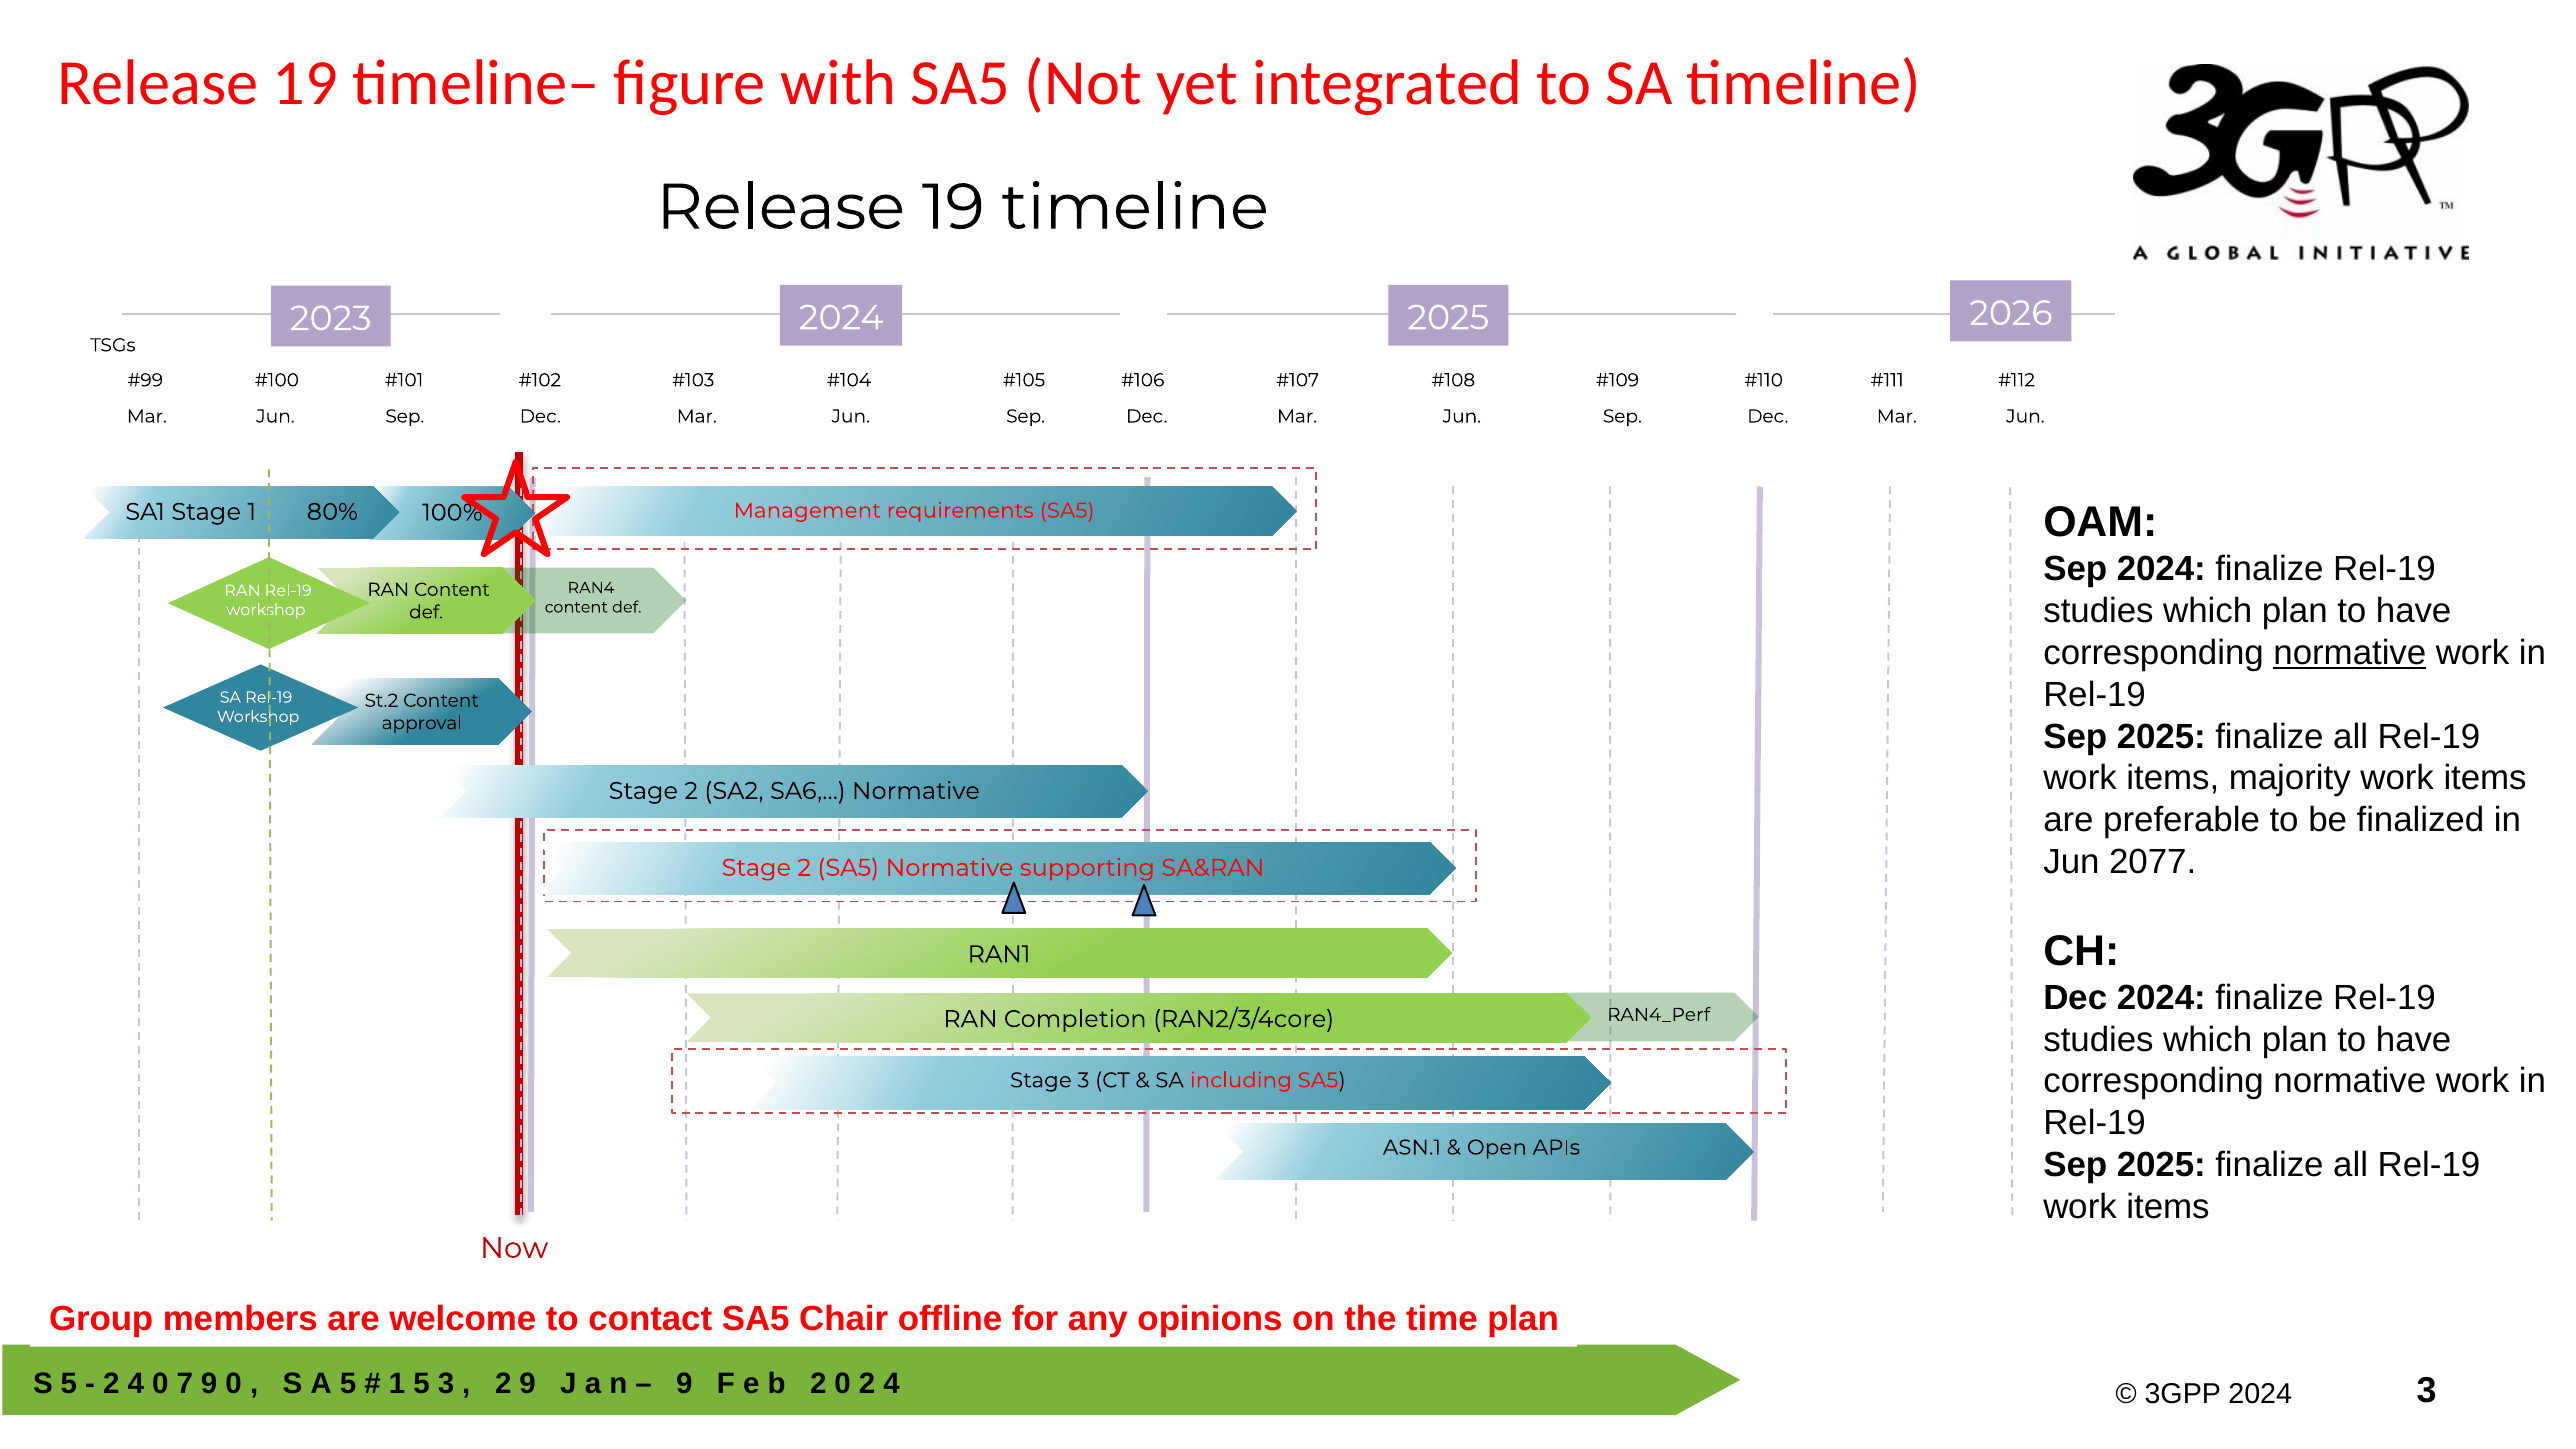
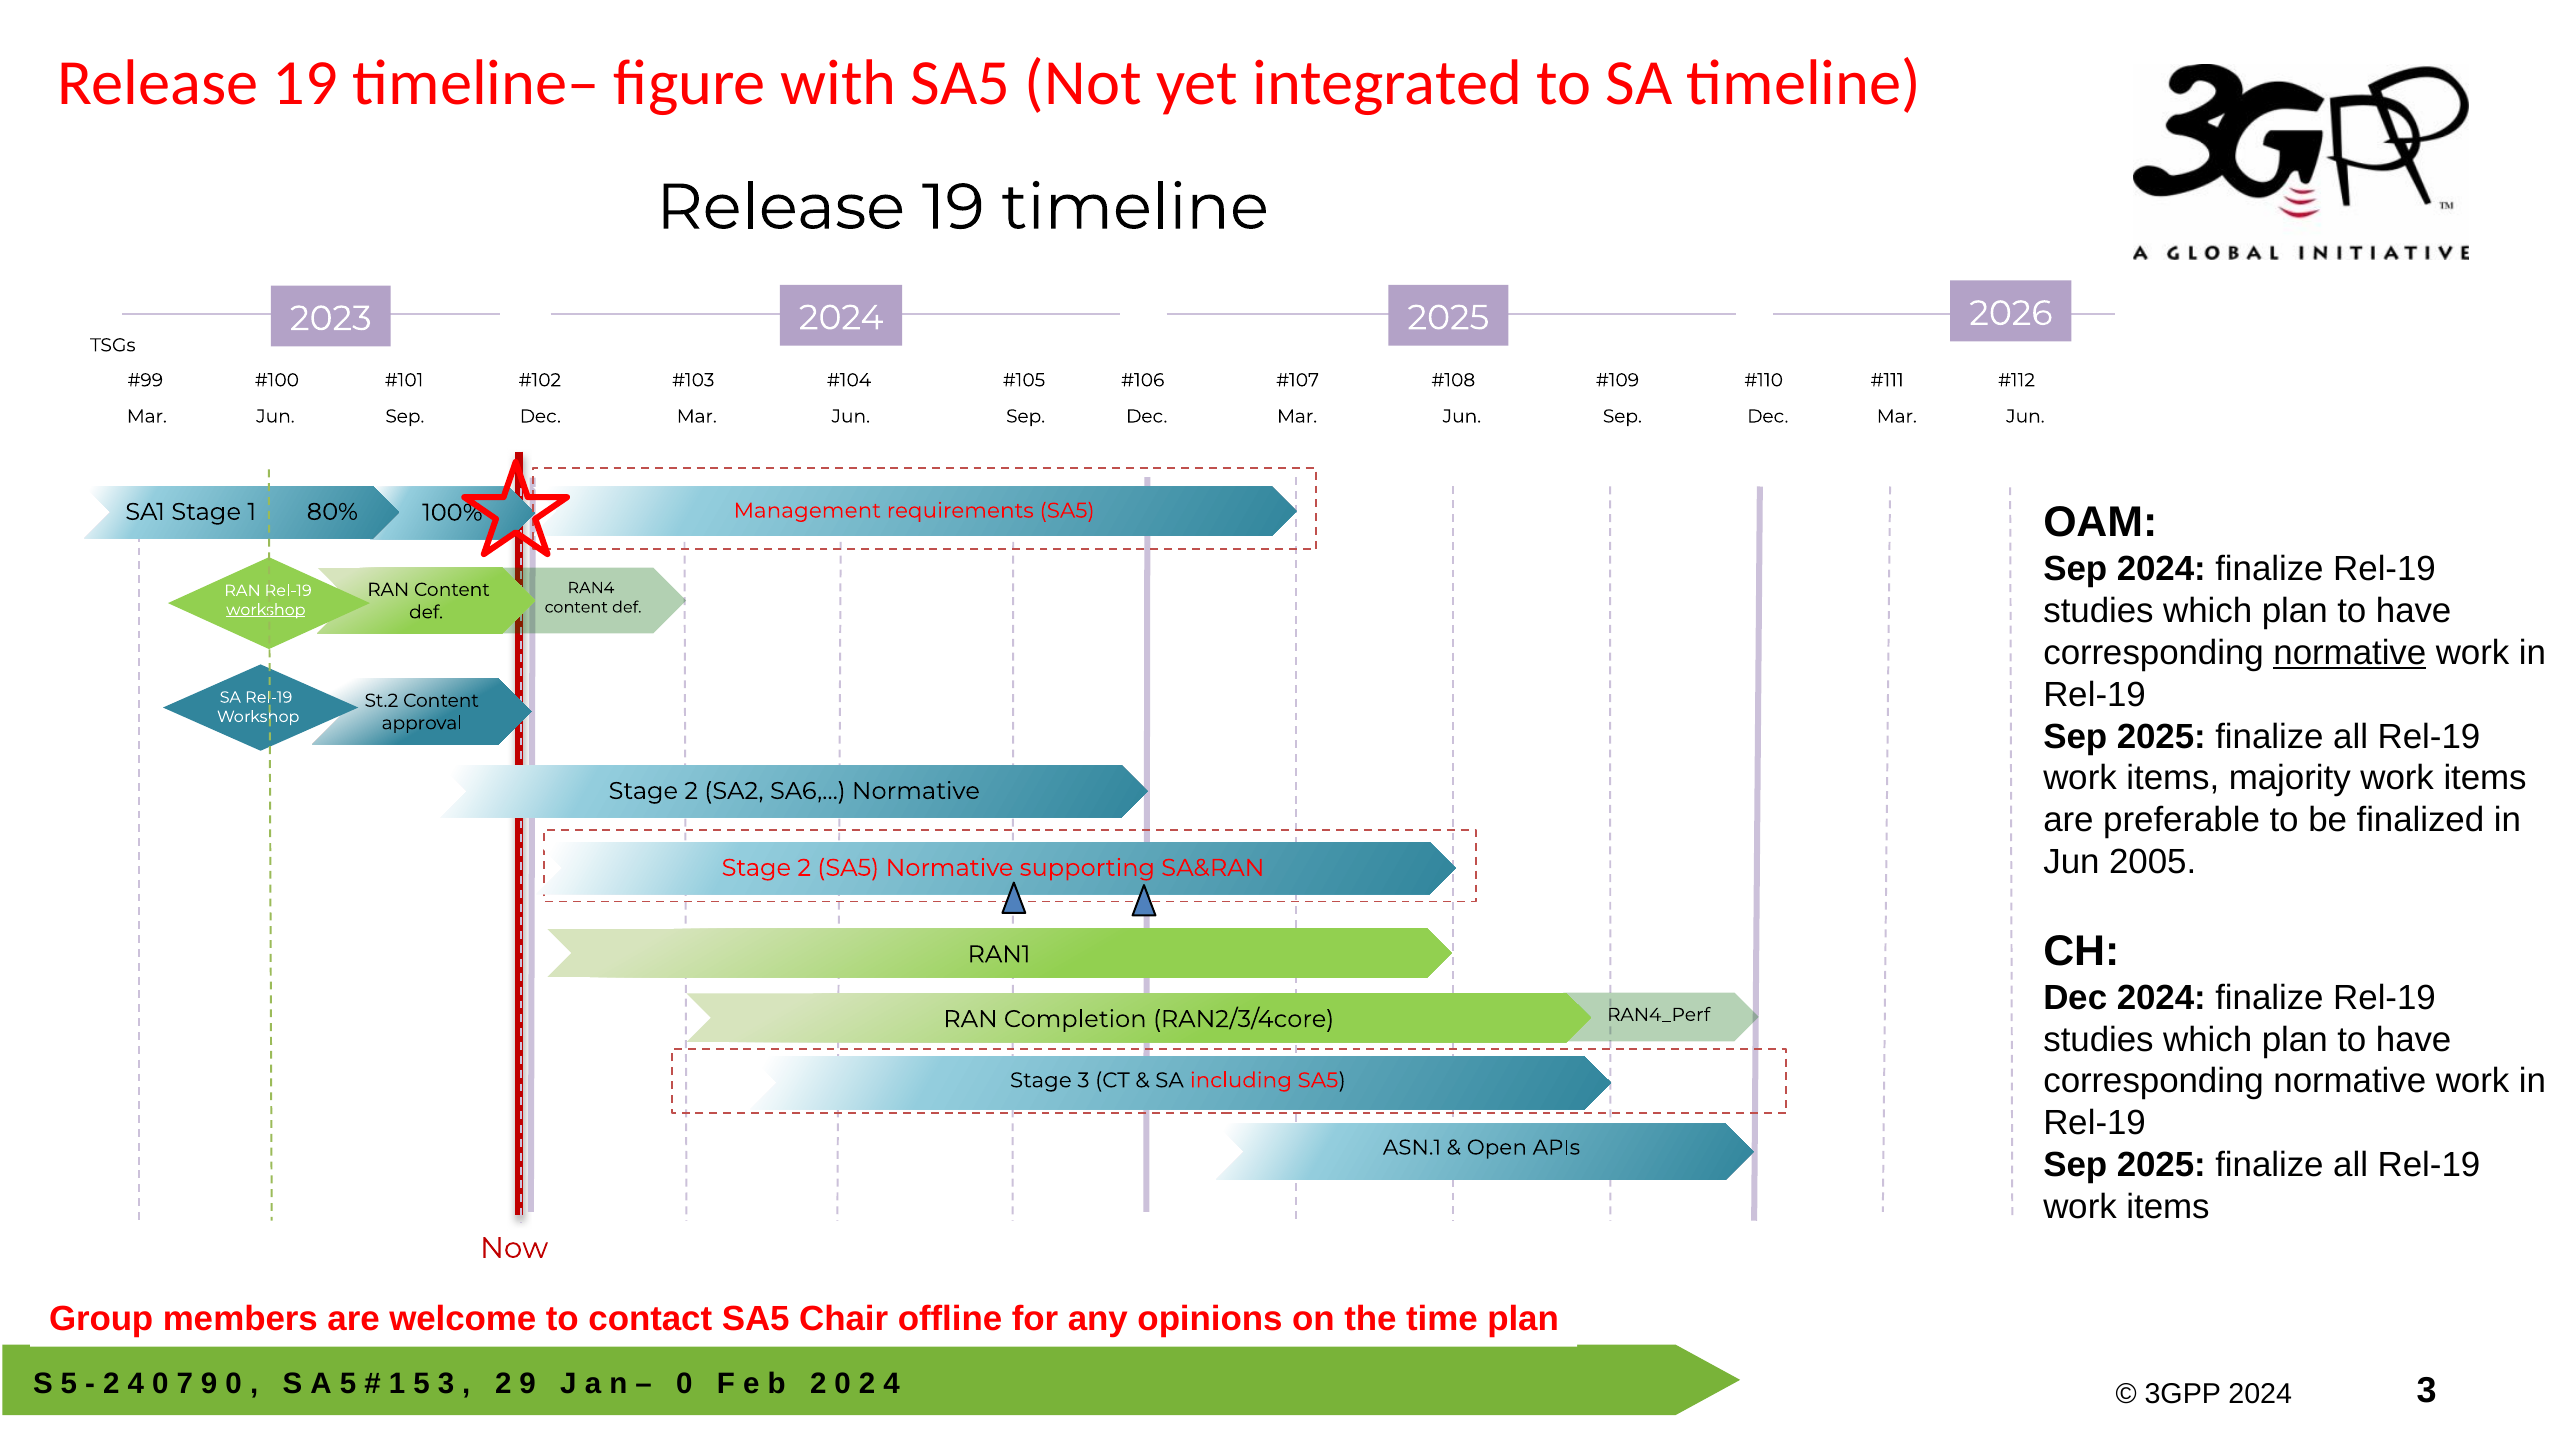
workshop at (266, 610) underline: none -> present
2077: 2077 -> 2005
9 at (684, 1384): 9 -> 0
